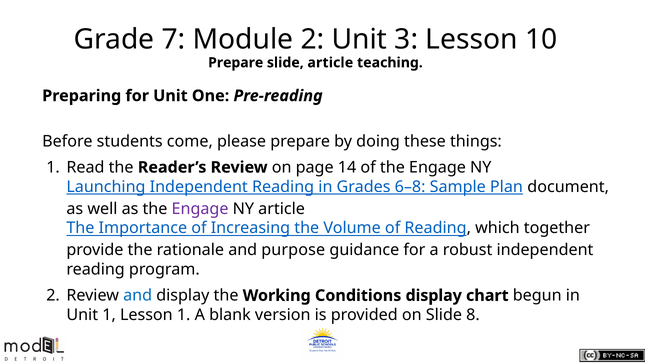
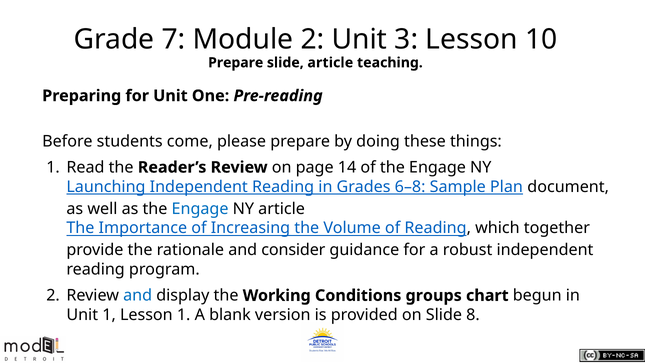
Engage at (200, 209) colour: purple -> blue
purpose: purpose -> consider
Conditions display: display -> groups
